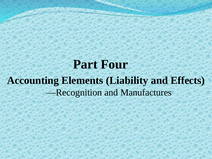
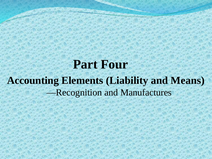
Effects: Effects -> Means
